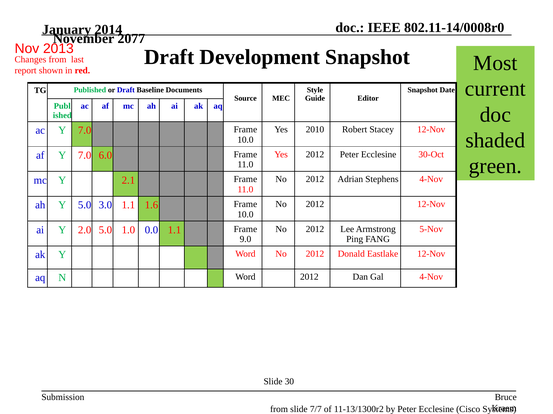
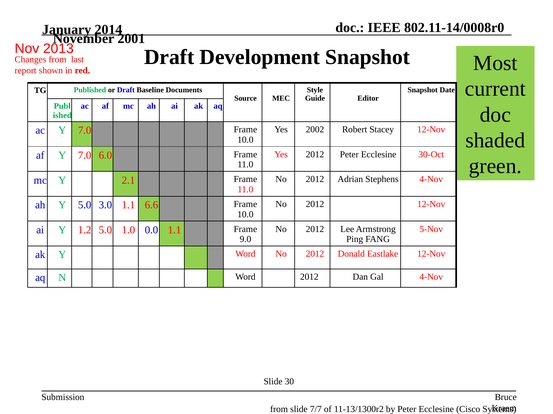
2077: 2077 -> 2001
2010: 2010 -> 2002
1.6: 1.6 -> 6.6
2.0: 2.0 -> 1.2
